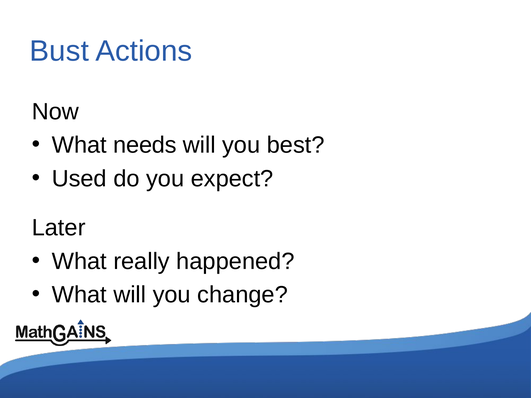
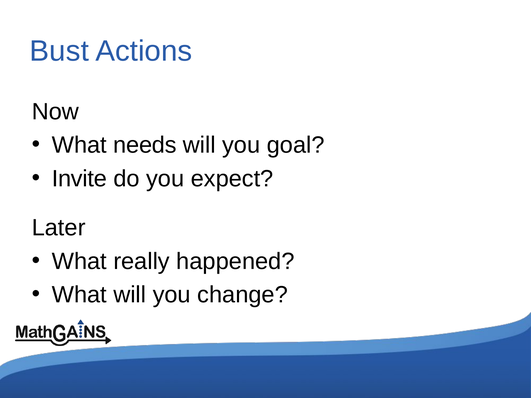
best: best -> goal
Used: Used -> Invite
